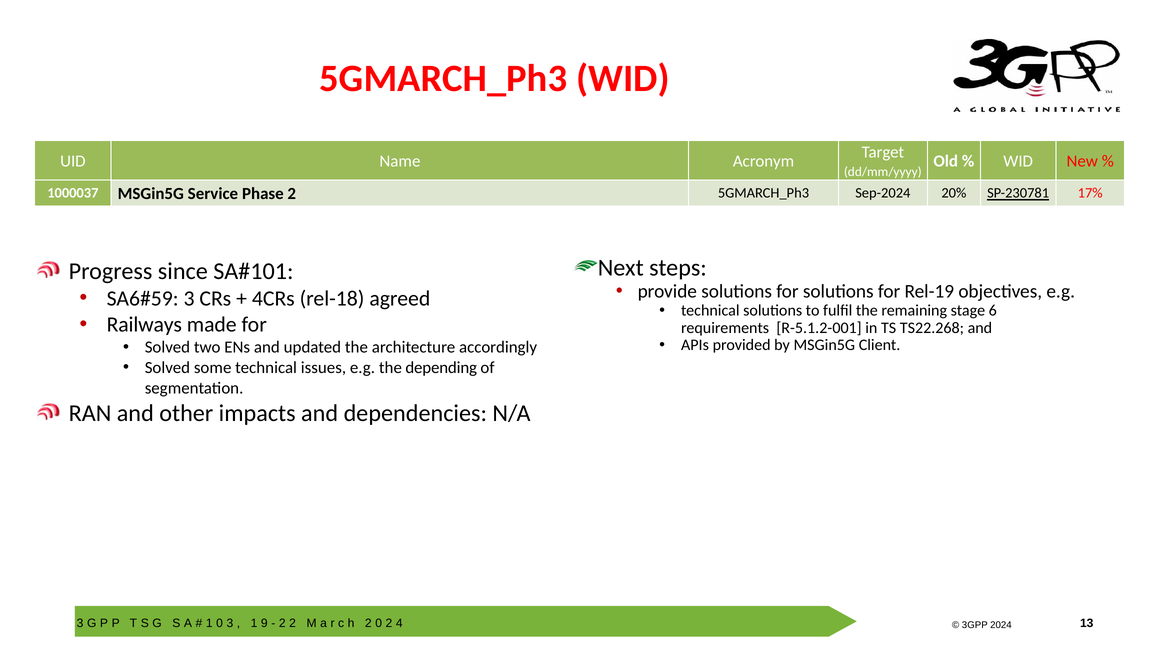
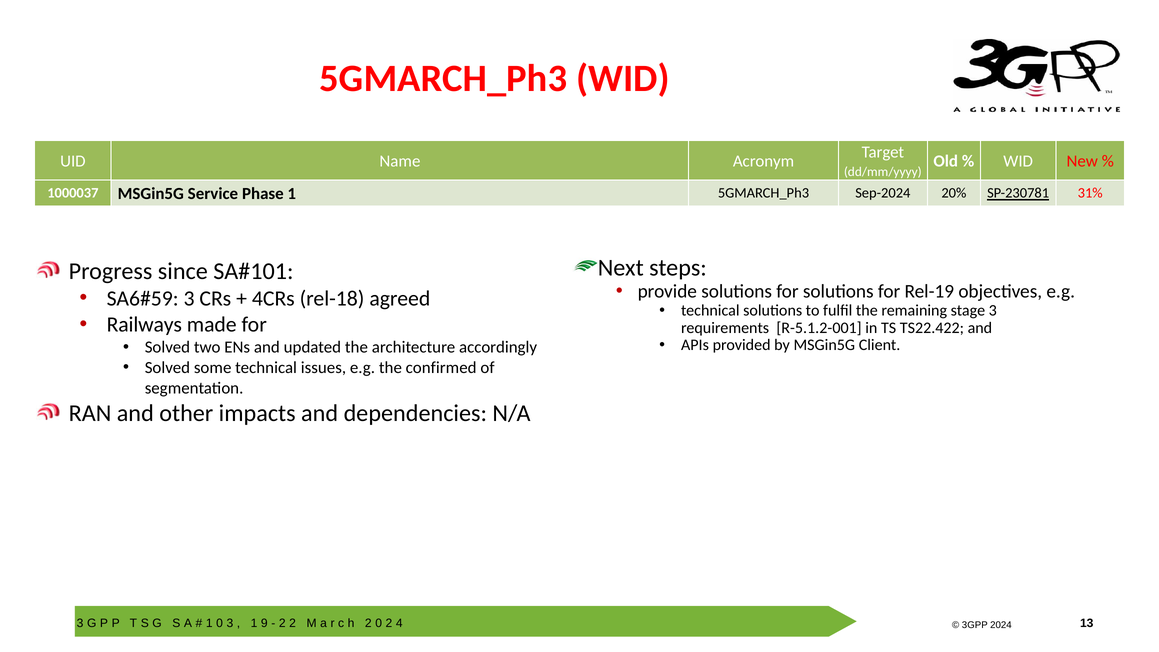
Phase 2: 2 -> 1
17%: 17% -> 31%
stage 6: 6 -> 3
TS22.268: TS22.268 -> TS22.422
depending: depending -> confirmed
